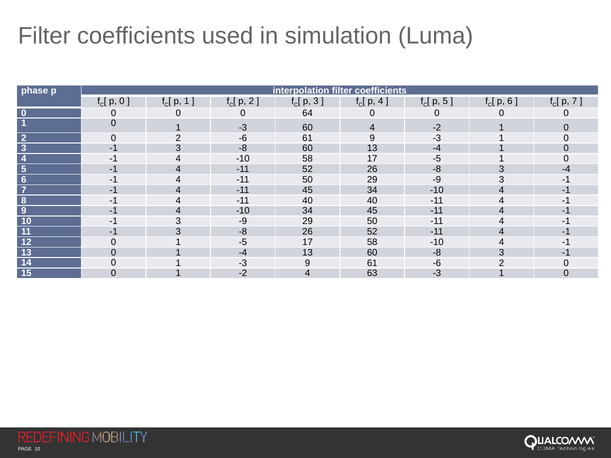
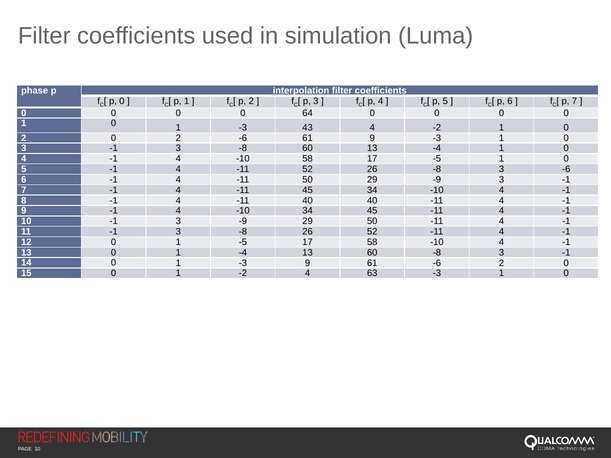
-3 60: 60 -> 43
3 -4: -4 -> -6
